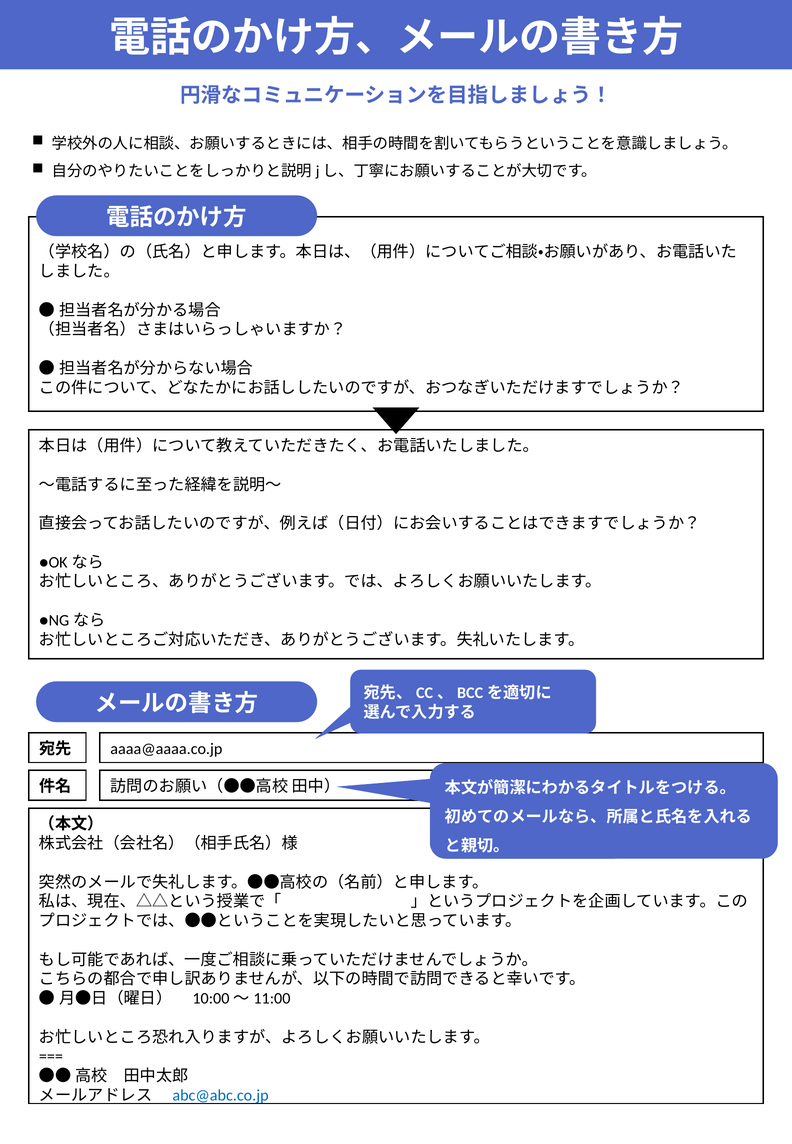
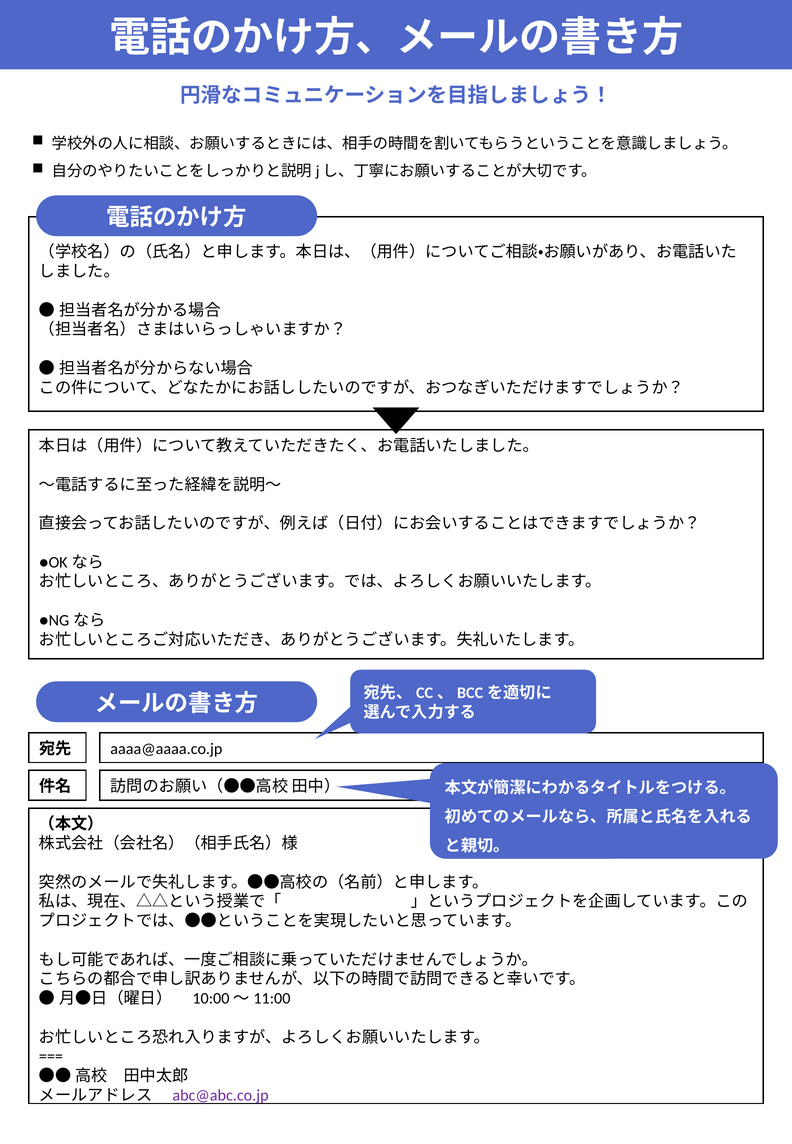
abc@abc.co.jp colour: blue -> purple
